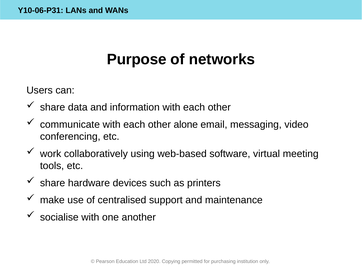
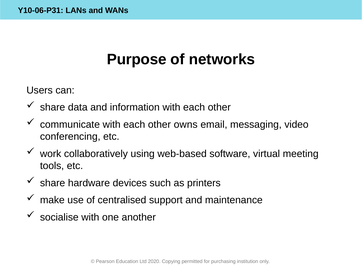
alone: alone -> owns
